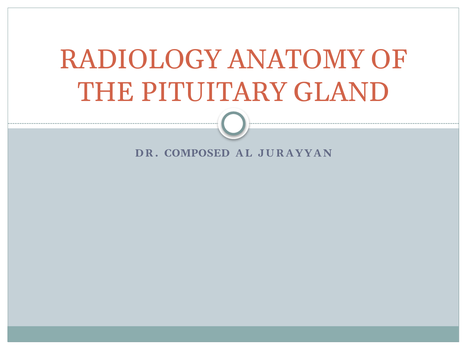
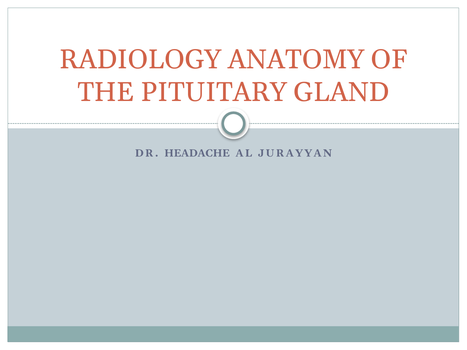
COMPOSED: COMPOSED -> HEADACHE
